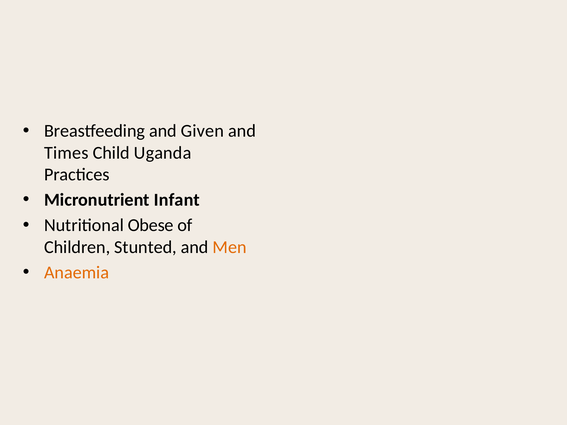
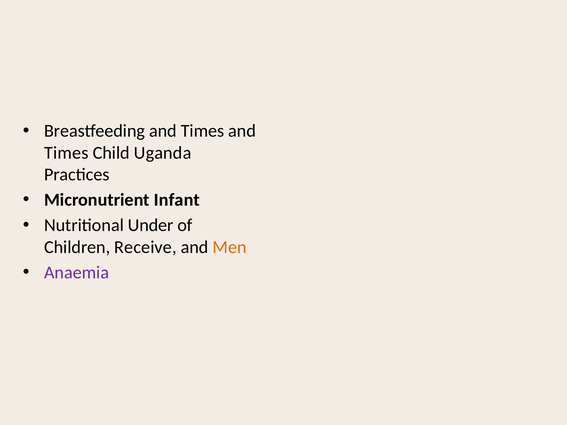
Breastfeeding and Given: Given -> Times
Obese: Obese -> Under
Stunted: Stunted -> Receive
Anaemia colour: orange -> purple
